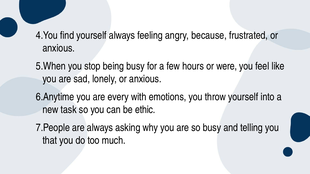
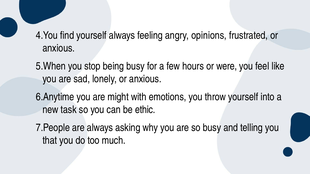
because: because -> opinions
every: every -> might
